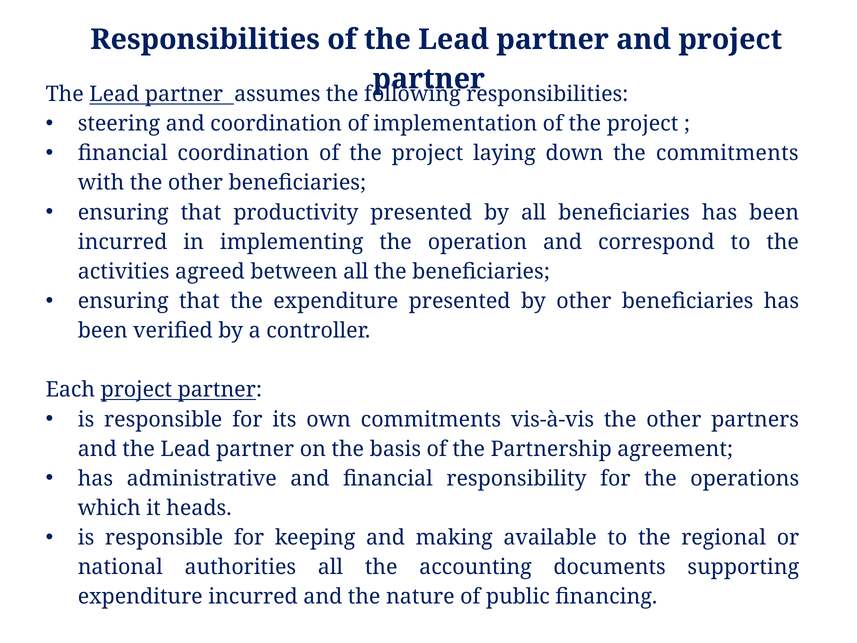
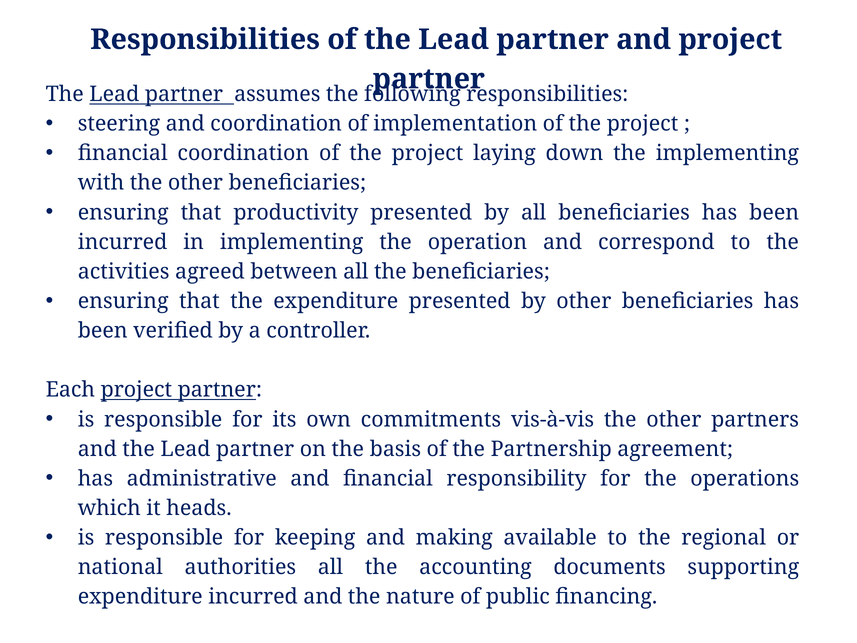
the commitments: commitments -> implementing
